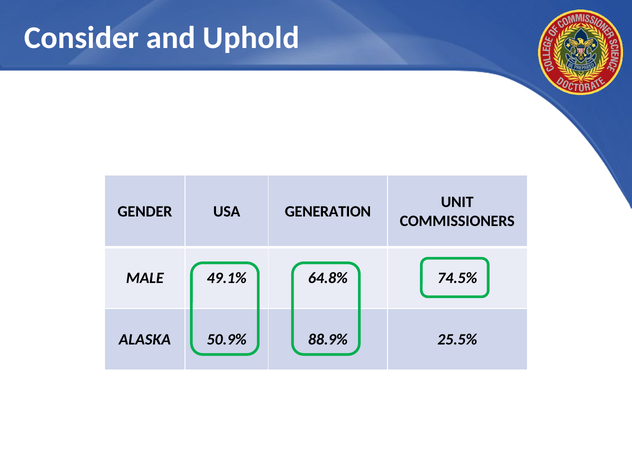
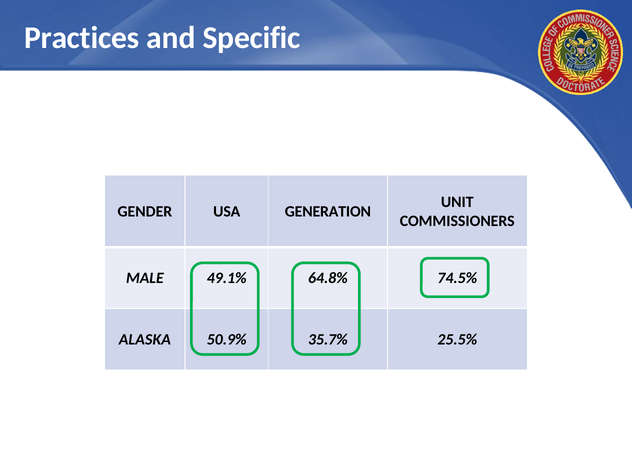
Consider: Consider -> Practices
Uphold: Uphold -> Specific
88.9%: 88.9% -> 35.7%
